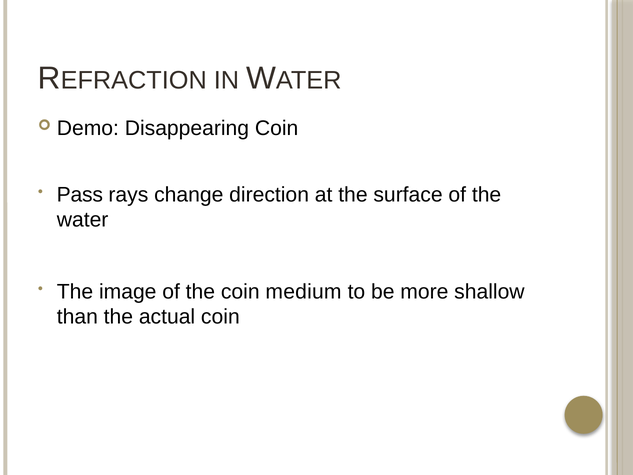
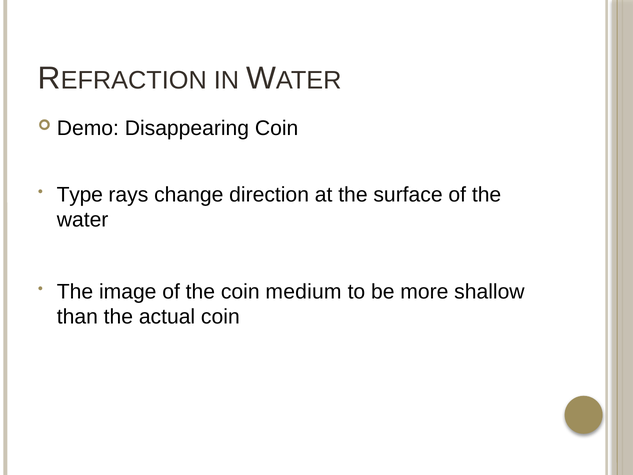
Pass: Pass -> Type
